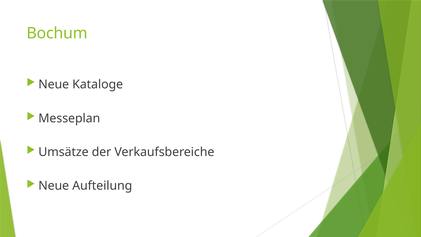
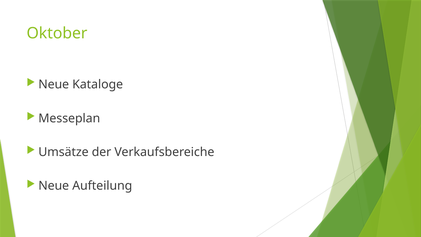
Bochum: Bochum -> Oktober
